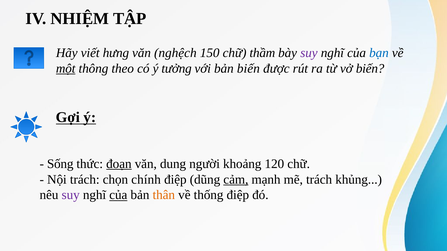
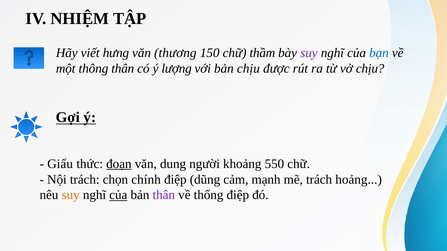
nghệch: nghệch -> thương
một underline: present -> none
thông theo: theo -> thân
tưởng: tưởng -> lượng
bản biến: biến -> chịu
vở biến: biến -> chịu
Sống: Sống -> Giấu
120: 120 -> 550
cảm underline: present -> none
khủng: khủng -> hoảng
suy at (71, 195) colour: purple -> orange
thân at (164, 195) colour: orange -> purple
